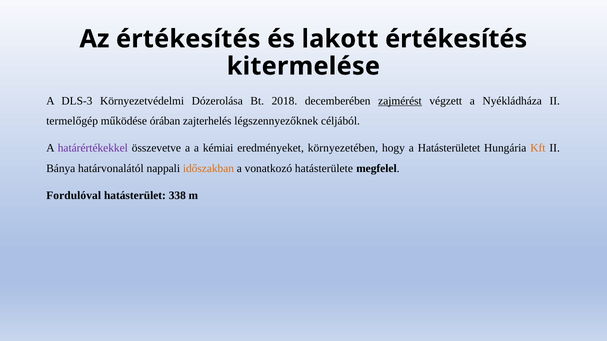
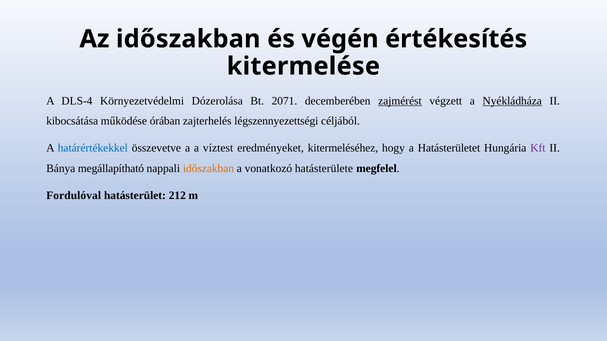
Az értékesítés: értékesítés -> időszakban
lakott: lakott -> végén
DLS-3: DLS-3 -> DLS-4
2018: 2018 -> 2071
Nyékládháza underline: none -> present
termelőgép: termelőgép -> kibocsátása
légszennyezőknek: légszennyezőknek -> légszennyezettségi
határértékekkel colour: purple -> blue
kémiai: kémiai -> víztest
környezetében: környezetében -> kitermeléséhez
Kft colour: orange -> purple
határvonalától: határvonalától -> megállapítható
338: 338 -> 212
